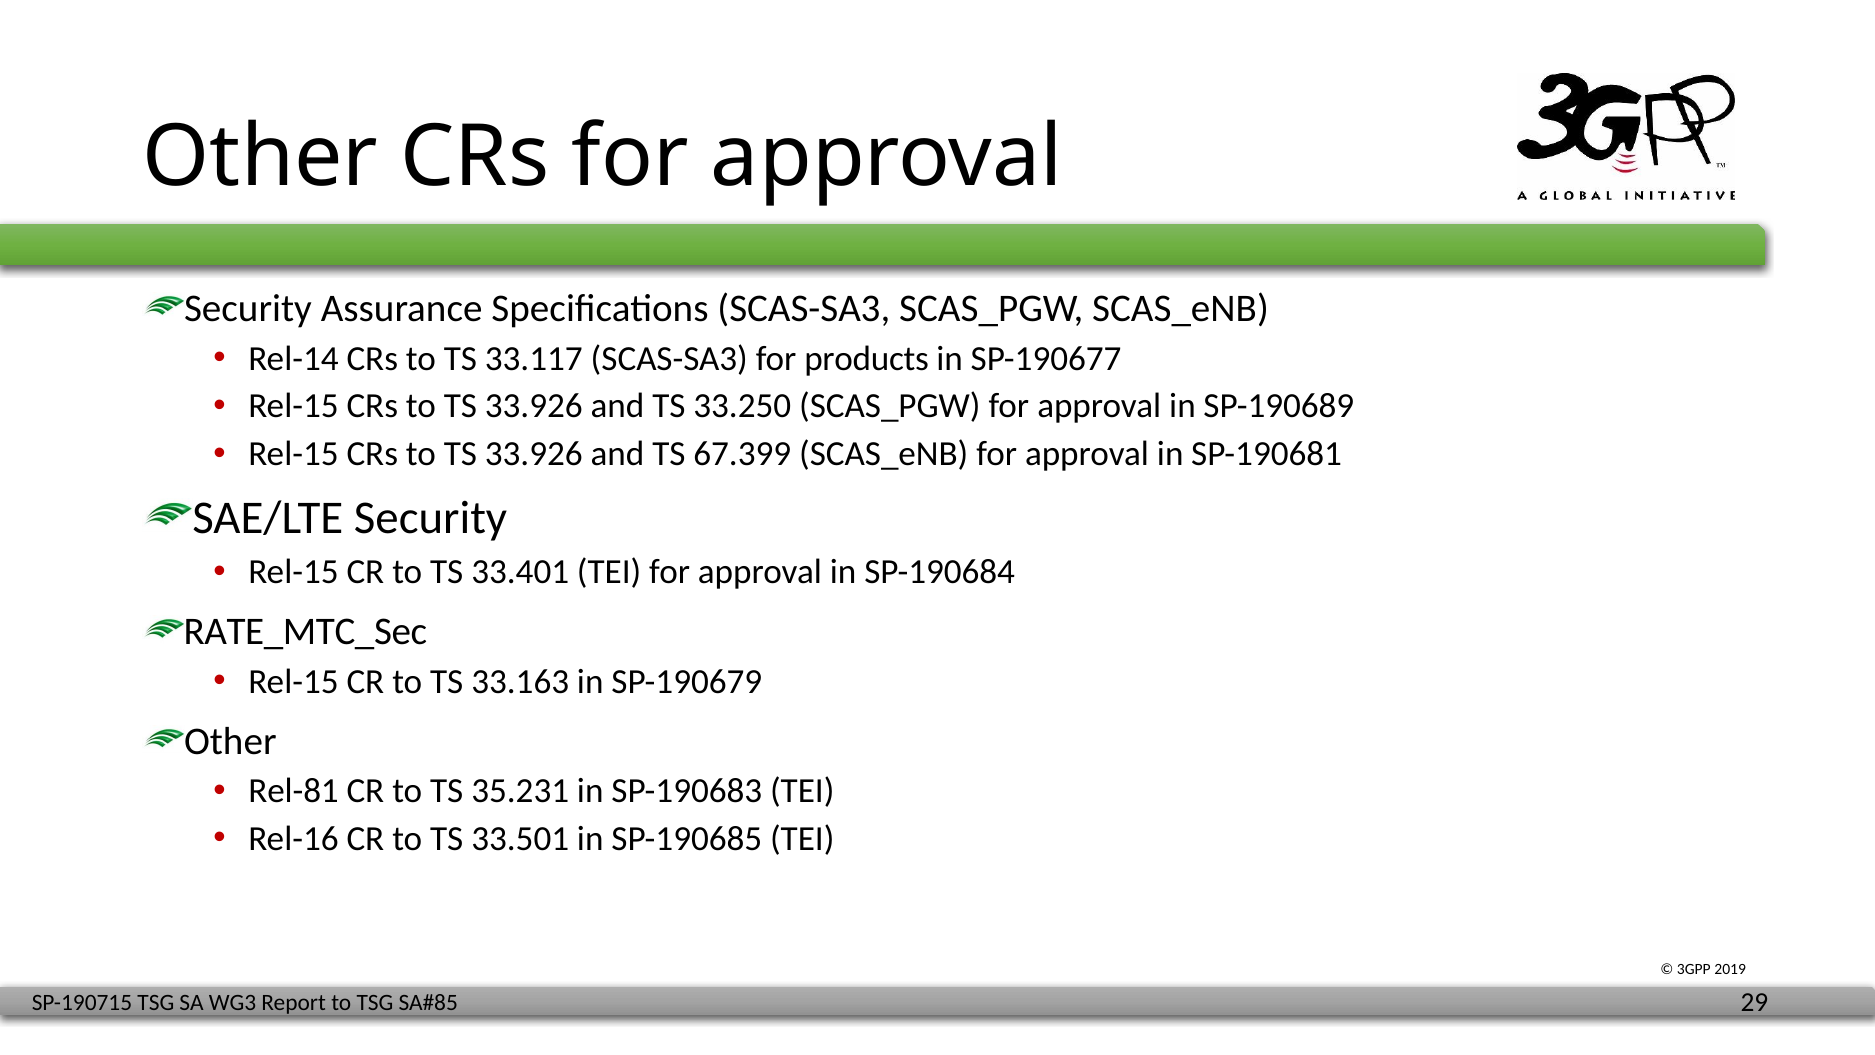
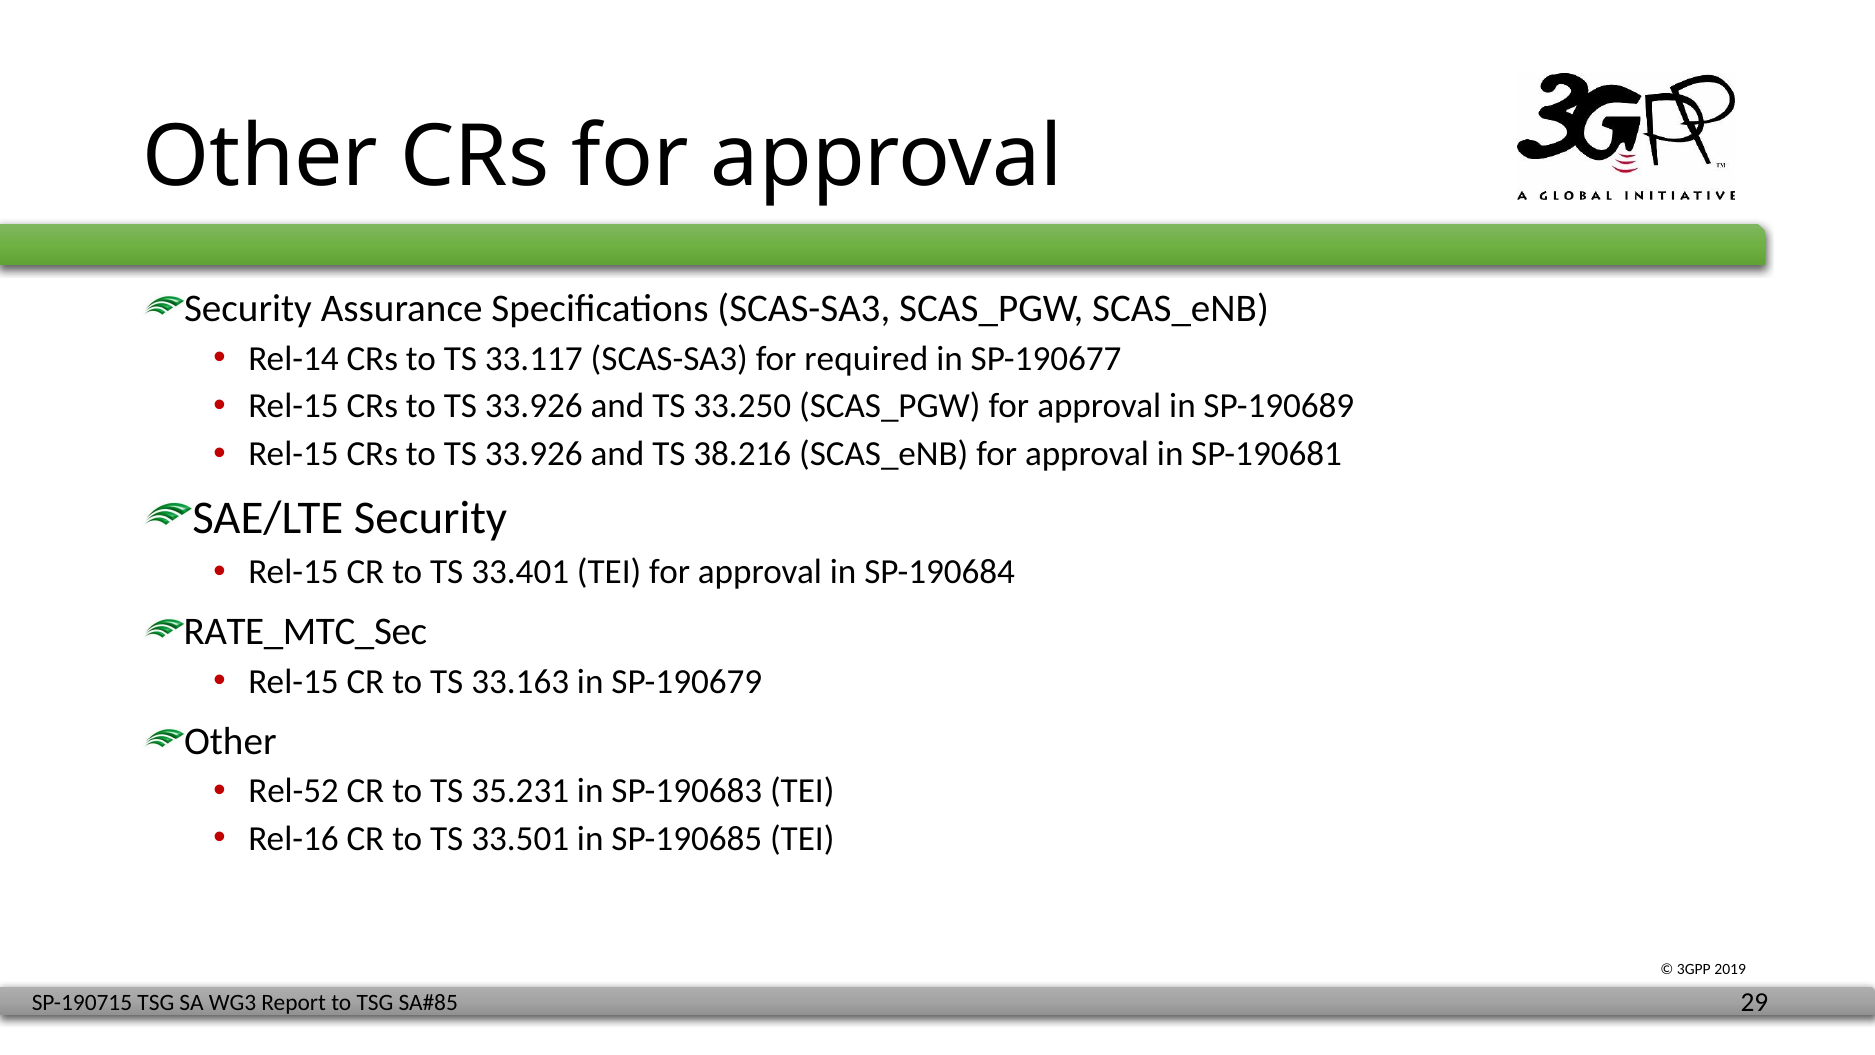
products: products -> required
67.399: 67.399 -> 38.216
Rel-81: Rel-81 -> Rel-52
